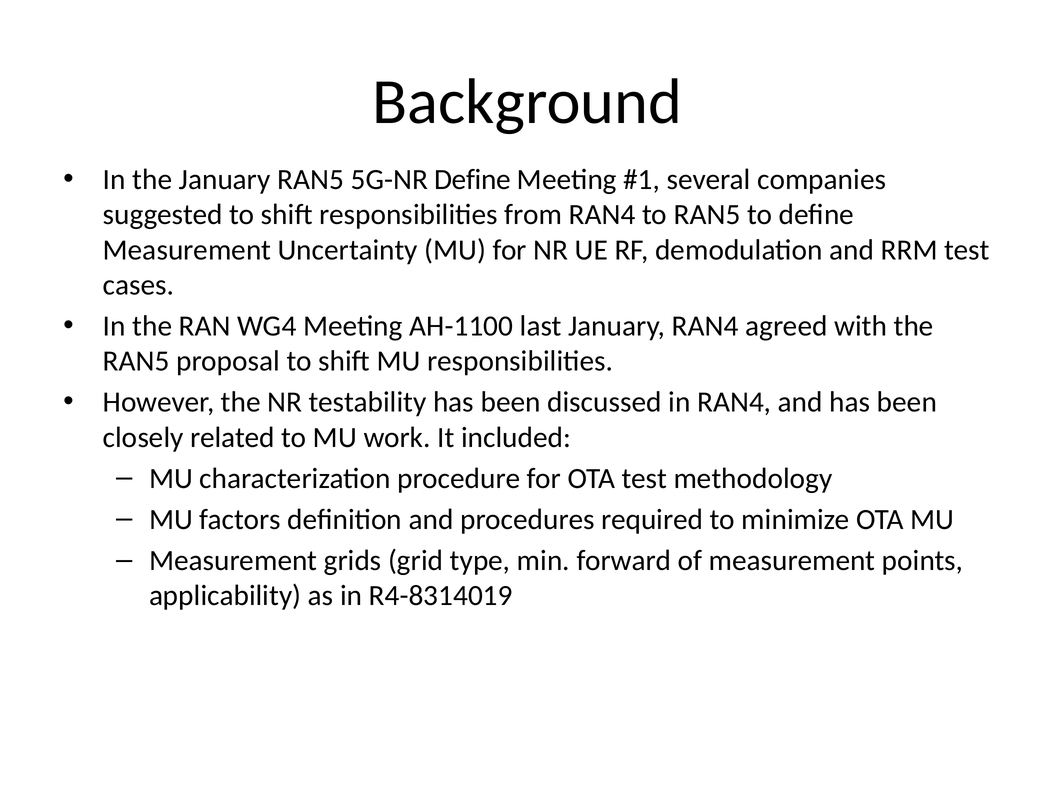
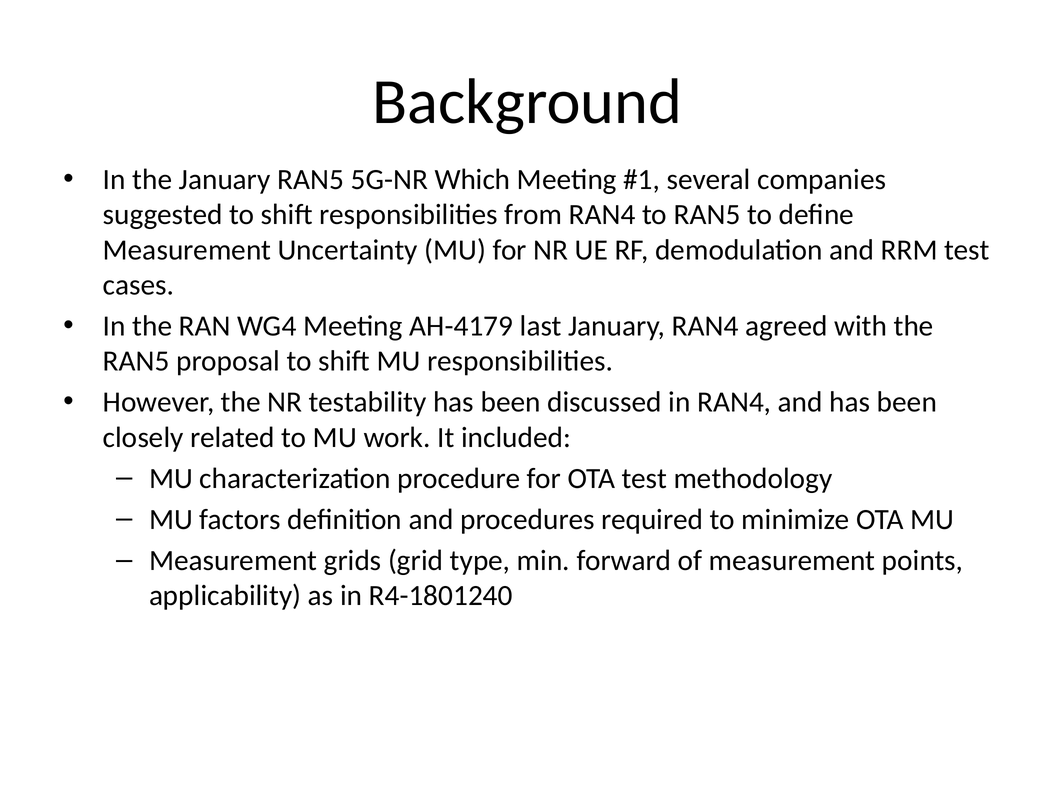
5G-NR Define: Define -> Which
AH-1100: AH-1100 -> AH-4179
R4-8314019: R4-8314019 -> R4-1801240
